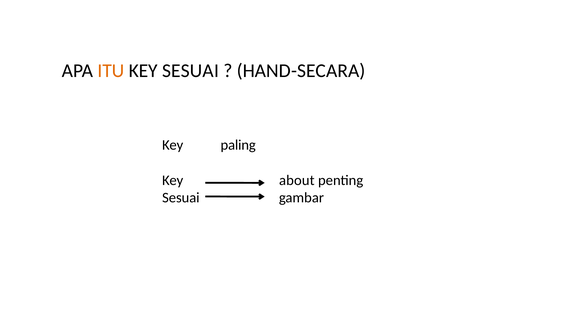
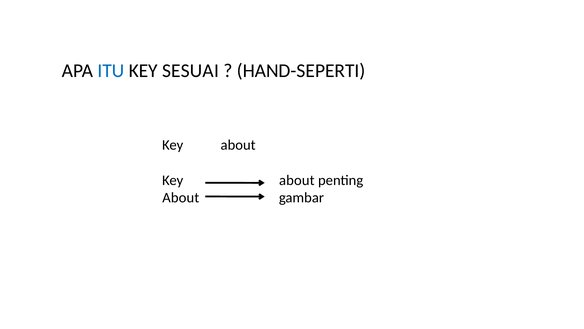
ITU colour: orange -> blue
HAND-SECARA: HAND-SECARA -> HAND-SEPERTI
paling at (238, 145): paling -> about
Sesuai at (181, 198): Sesuai -> About
